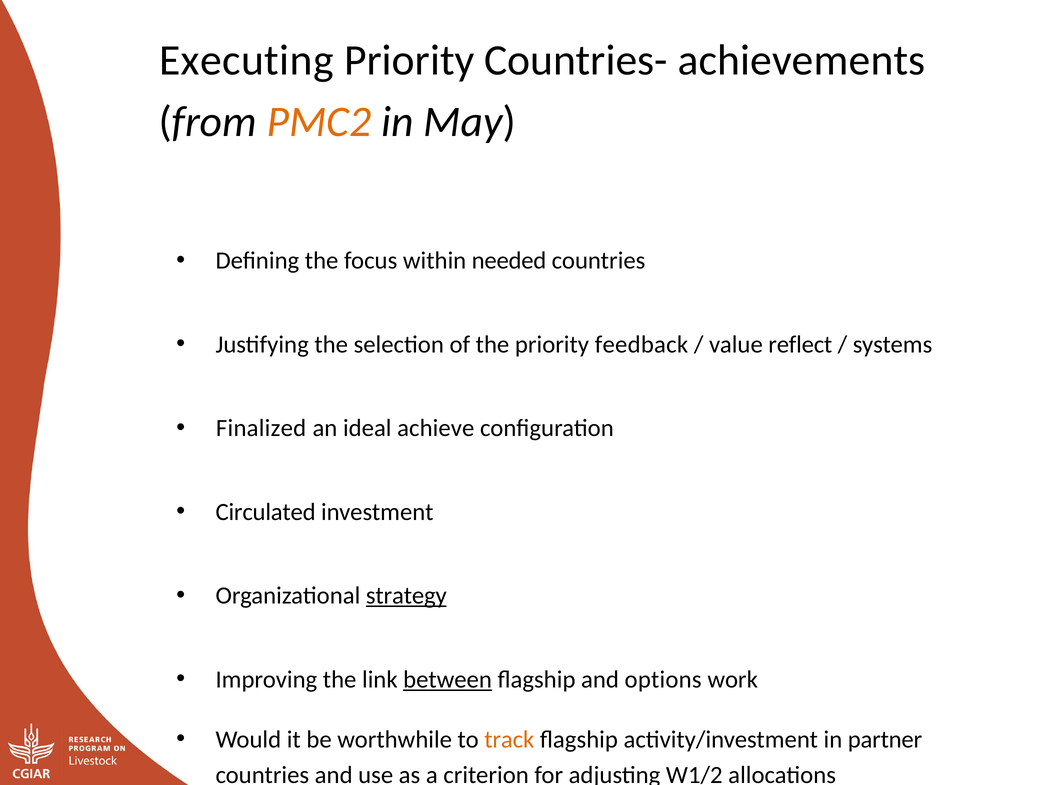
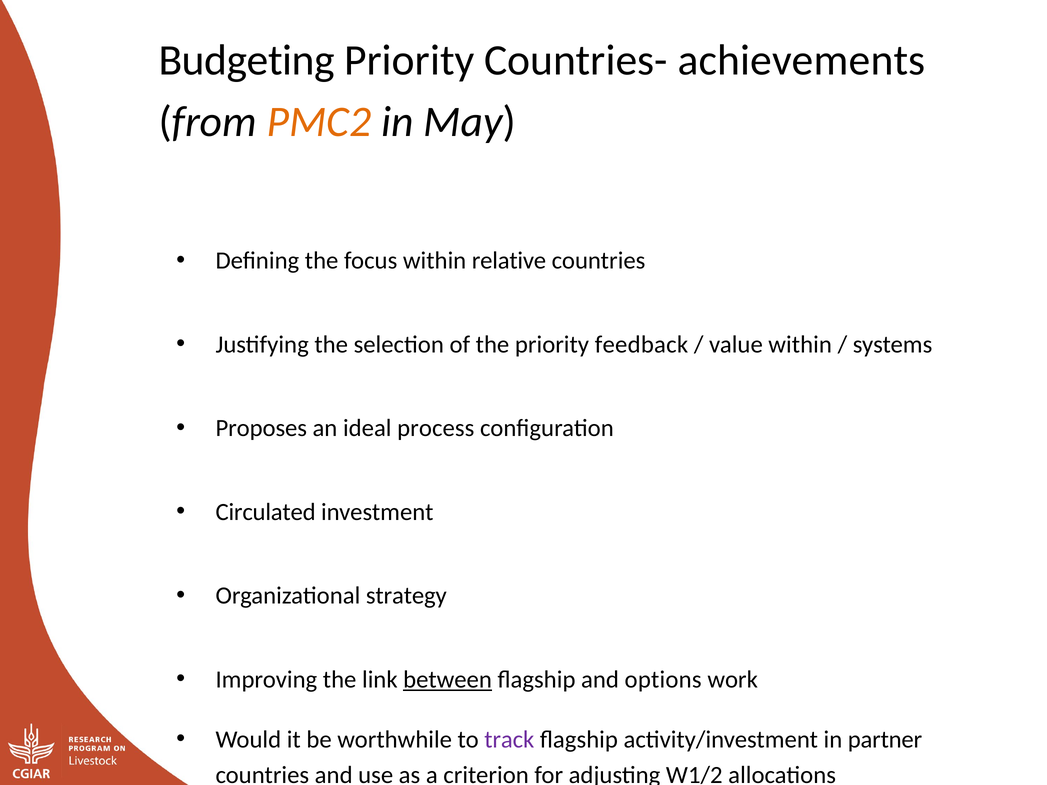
Executing: Executing -> Budgeting
needed: needed -> relative
value reflect: reflect -> within
Finalized: Finalized -> Proposes
achieve: achieve -> process
strategy underline: present -> none
track colour: orange -> purple
